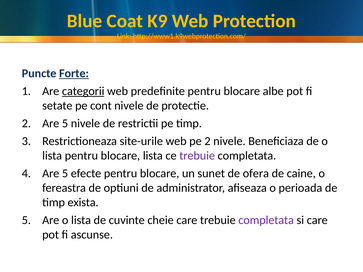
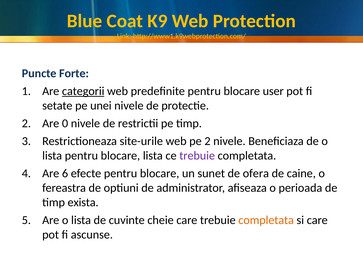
Forte underline: present -> none
albe: albe -> user
cont: cont -> unei
2 Are 5: 5 -> 0
5 at (65, 173): 5 -> 6
completata at (266, 220) colour: purple -> orange
